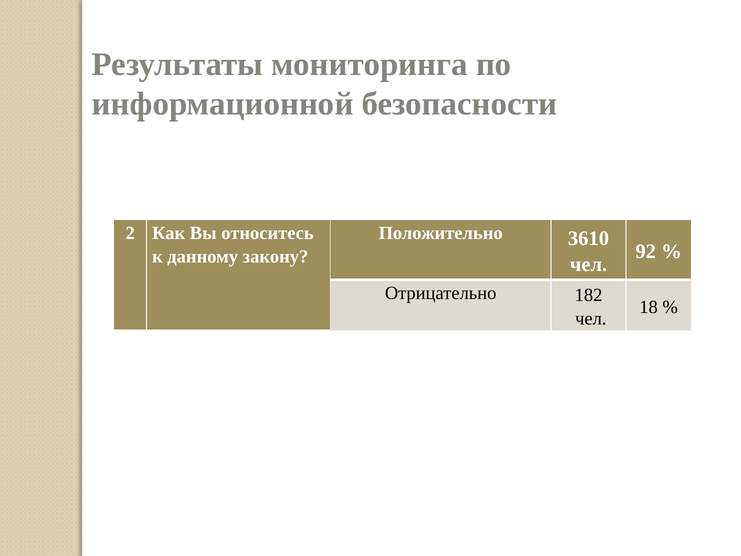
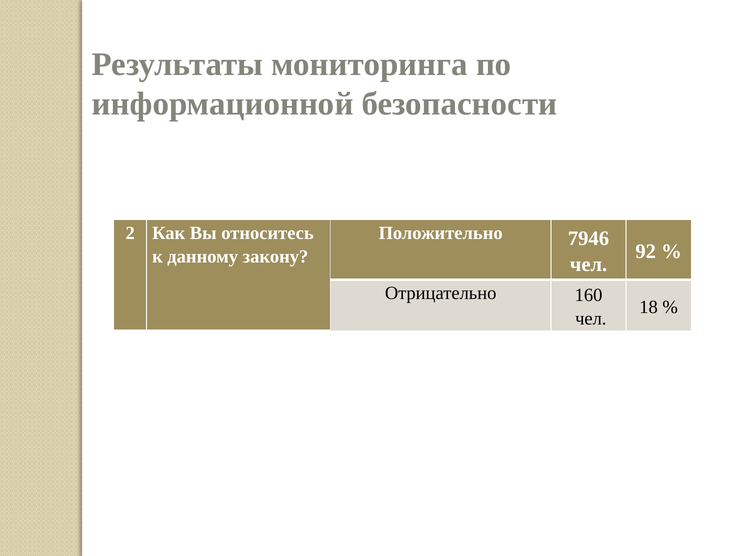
3610: 3610 -> 7946
182: 182 -> 160
